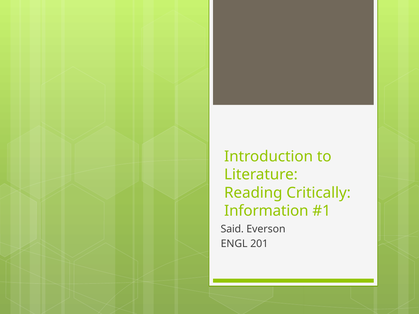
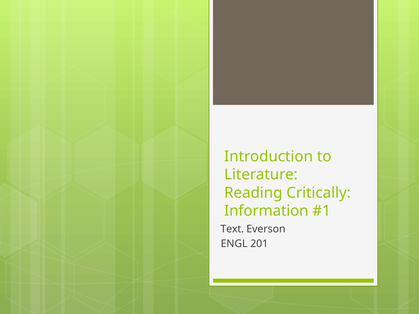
Said: Said -> Text
